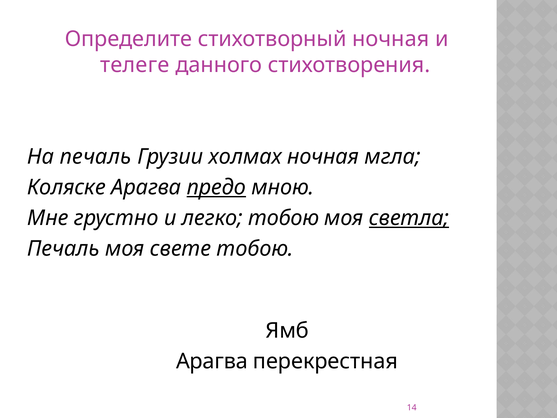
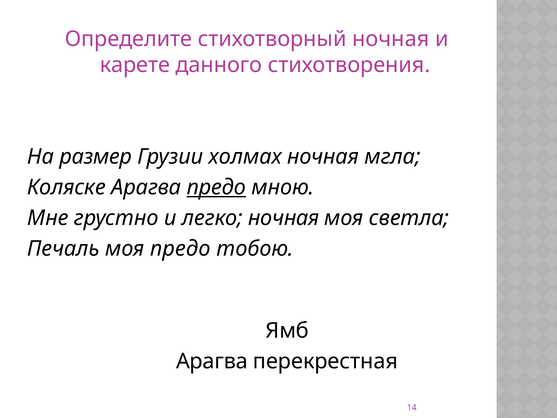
телеге: телеге -> карете
На печаль: печаль -> размер
легко тобою: тобою -> ночная
светла underline: present -> none
моя свете: свете -> предо
